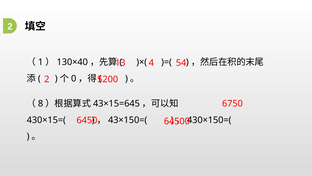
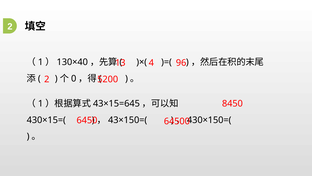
54: 54 -> 96
8 at (41, 103): 8 -> 1
6750: 6750 -> 8450
